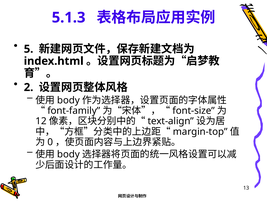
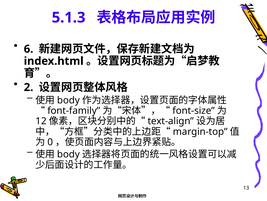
5: 5 -> 6
